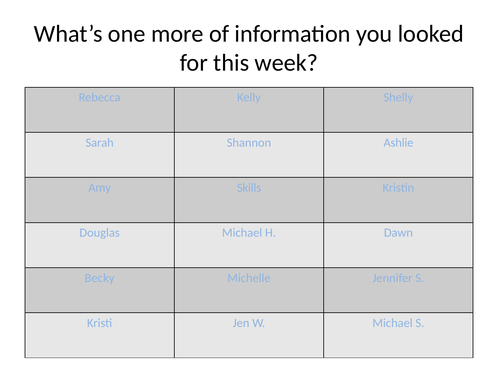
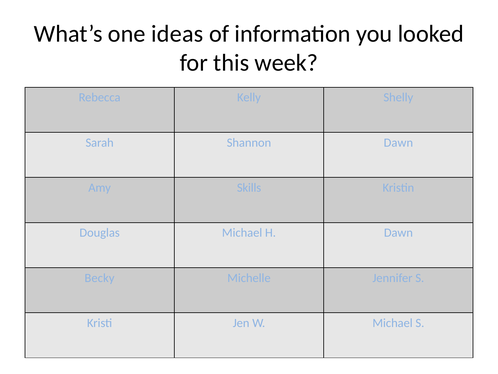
more: more -> ideas
Shannon Ashlie: Ashlie -> Dawn
